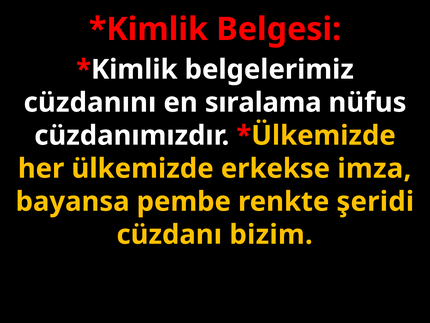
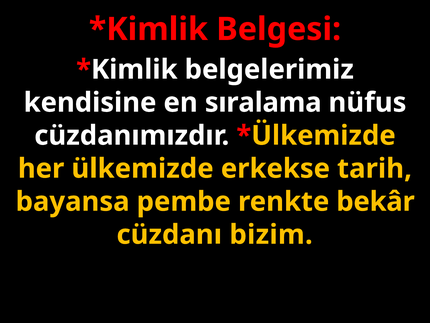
cüzdanını: cüzdanını -> kendisine
imza: imza -> tarih
şeridi: şeridi -> bekâr
